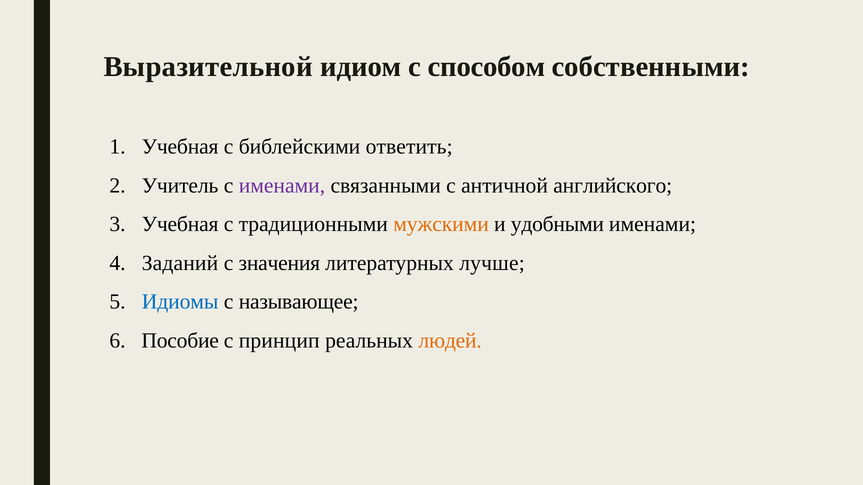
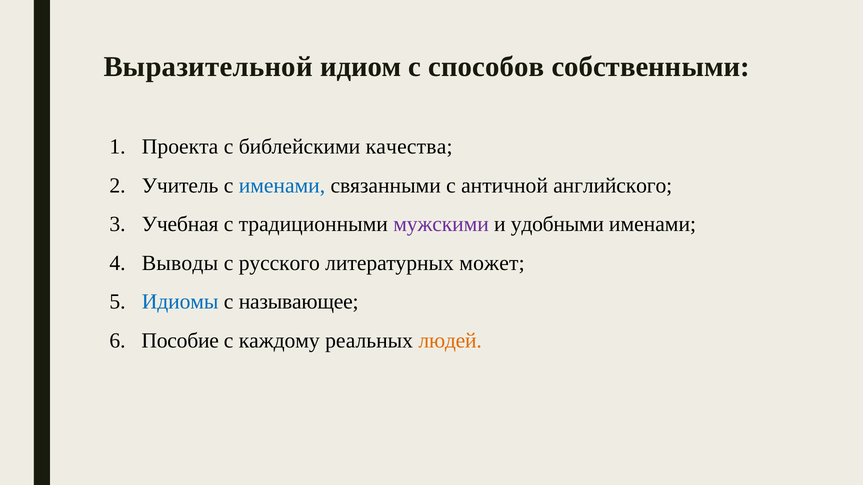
способом: способом -> способов
Учебная at (180, 147): Учебная -> Проекта
ответить: ответить -> качества
именами at (282, 186) colour: purple -> blue
мужскими colour: orange -> purple
Заданий: Заданий -> Выводы
значения: значения -> русского
лучше: лучше -> может
принцип: принцип -> каждому
